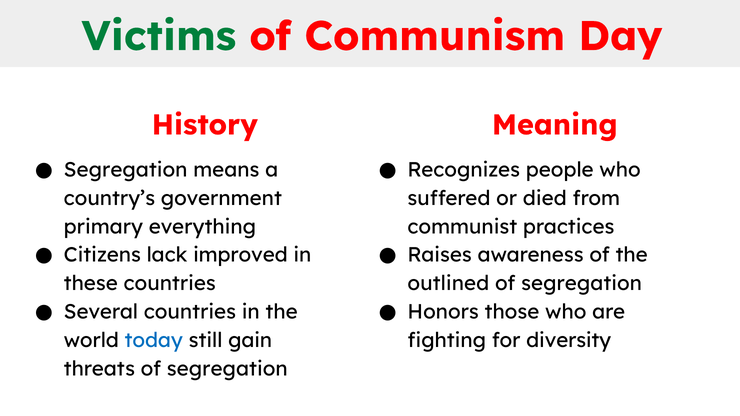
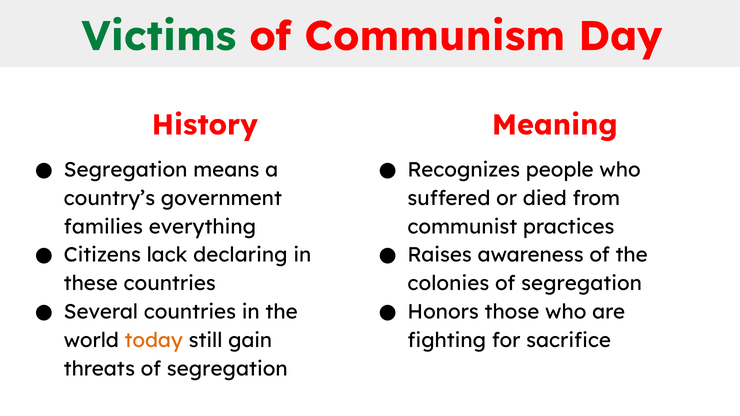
primary: primary -> families
improved: improved -> declaring
outlined: outlined -> colonies
today colour: blue -> orange
diversity: diversity -> sacrifice
